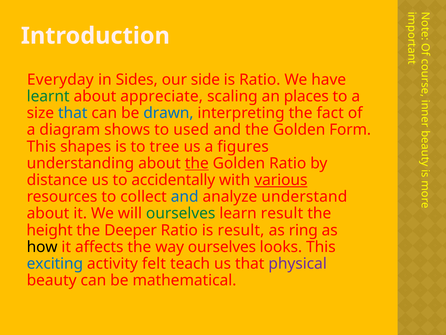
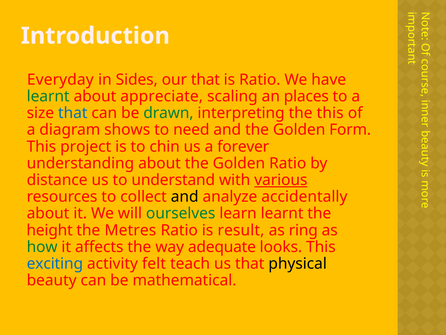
our side: side -> that
drawn colour: blue -> green
the fact: fact -> this
used: used -> need
shapes: shapes -> project
tree: tree -> chin
figures: figures -> forever
the at (197, 163) underline: present -> none
accidentally: accidentally -> understand
and at (185, 196) colour: blue -> black
understand: understand -> accidentally
learn result: result -> learnt
Deeper: Deeper -> Metres
how colour: black -> green
way ourselves: ourselves -> adequate
physical colour: purple -> black
